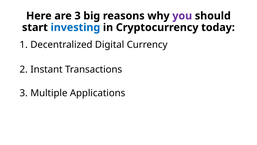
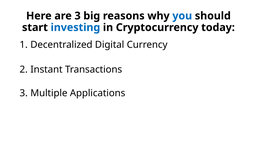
you colour: purple -> blue
